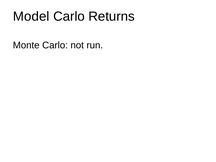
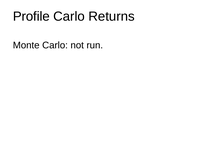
Model: Model -> Profile
